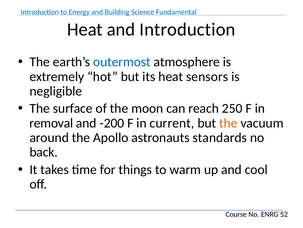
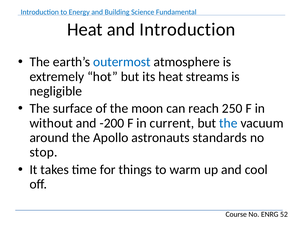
sensors: sensors -> streams
removal: removal -> without
the at (228, 123) colour: orange -> blue
back: back -> stop
